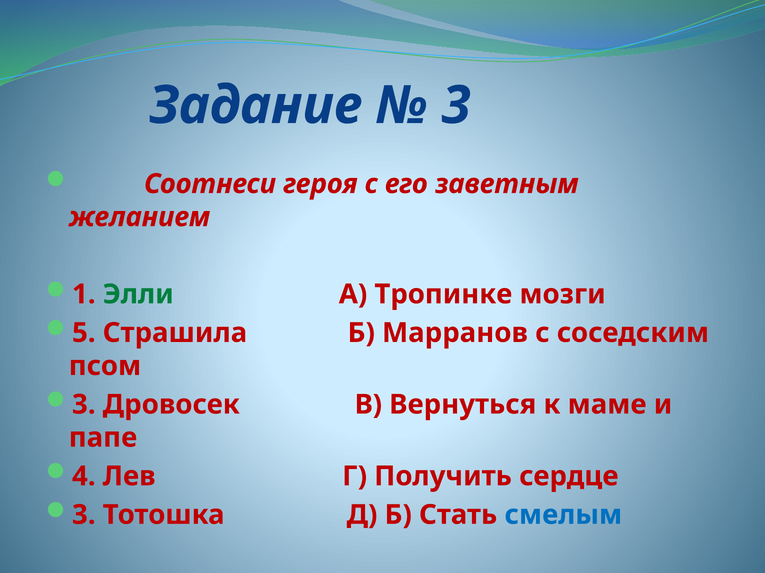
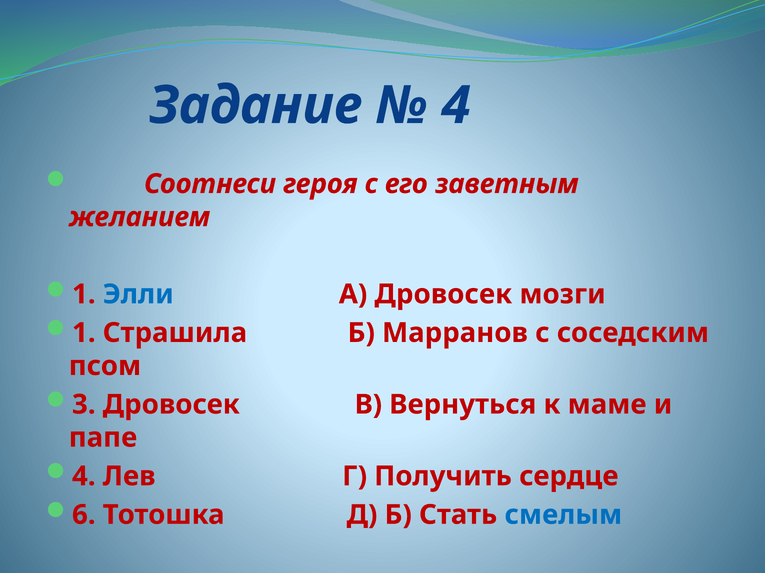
3 at (456, 106): 3 -> 4
Элли colour: green -> blue
А Тропинке: Тропинке -> Дровосек
5 at (84, 333): 5 -> 1
3 at (84, 515): 3 -> 6
